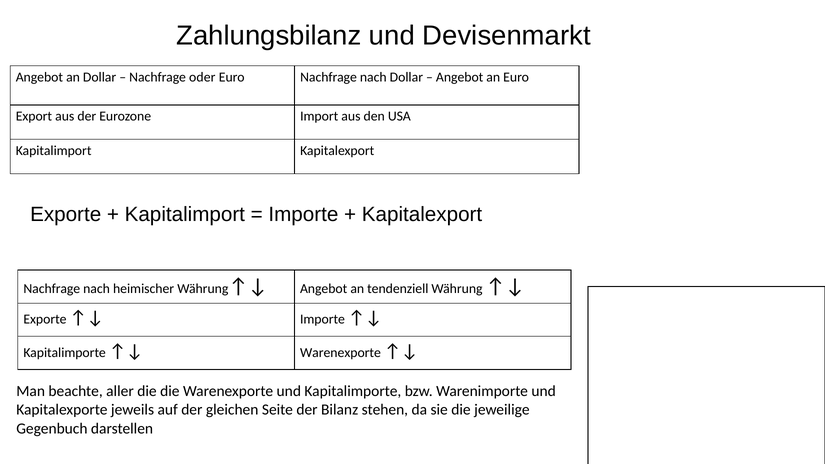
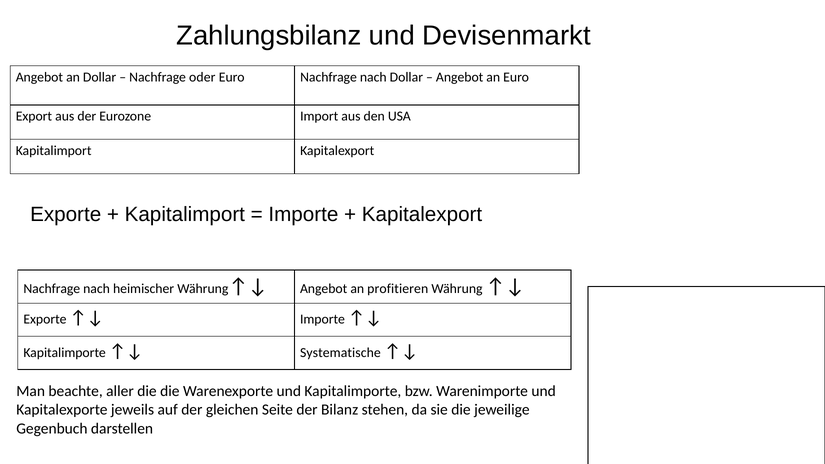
tendenziell: tendenziell -> profitieren
Warenexporte at (340, 353): Warenexporte -> Systematische
